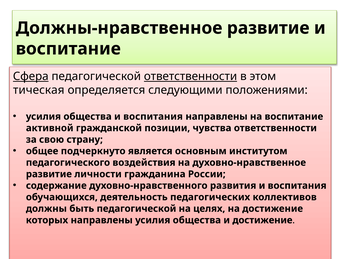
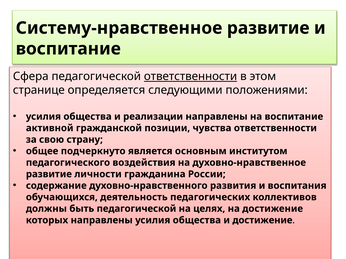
Должны-нравственное: Должны-нравственное -> Систему-нравственное
Сфера underline: present -> none
тическая: тическая -> странице
общества и воспитания: воспитания -> реализации
